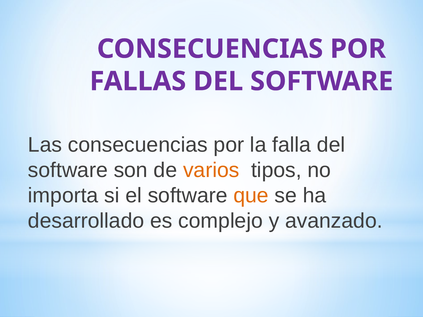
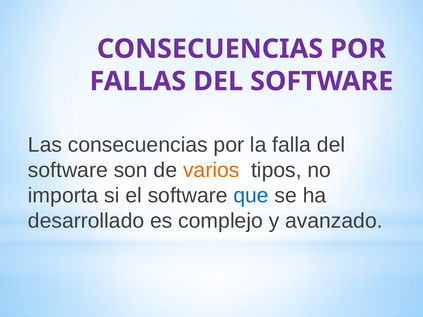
que colour: orange -> blue
